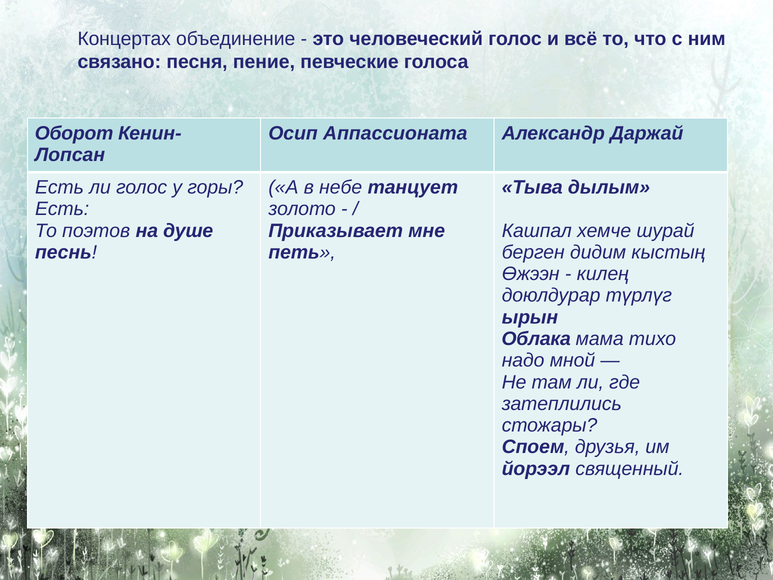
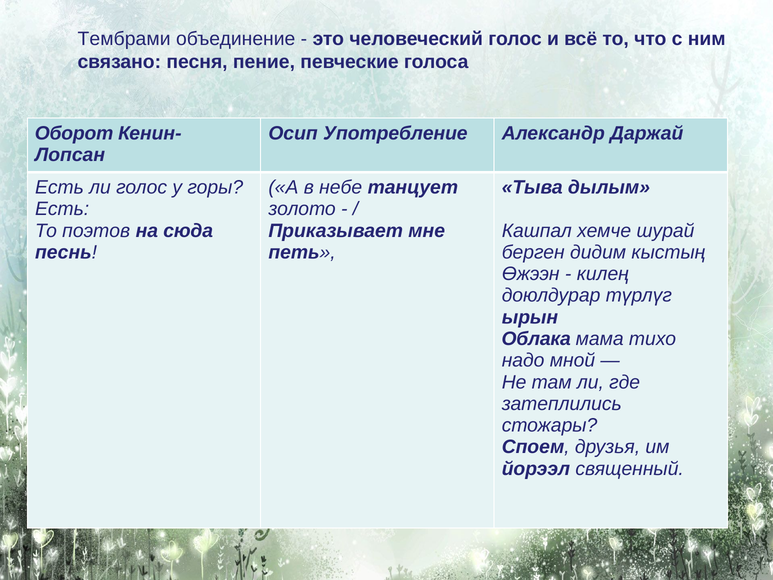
Концертах: Концертах -> Тембрами
Аппассионата: Аппассионата -> Употребление
душе: душе -> сюда
